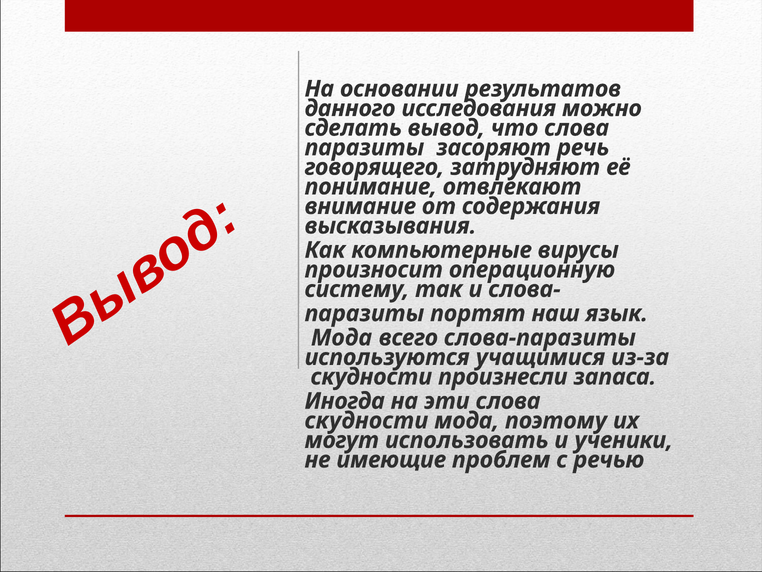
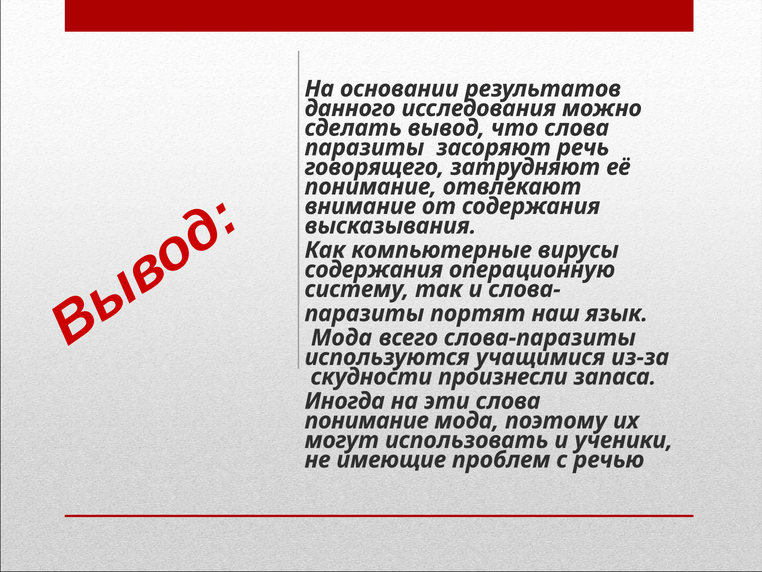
произносит at (374, 269): произносит -> содержания
скудности at (366, 420): скудности -> понимание
